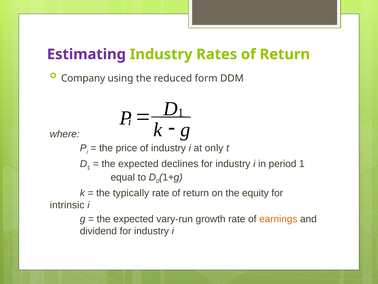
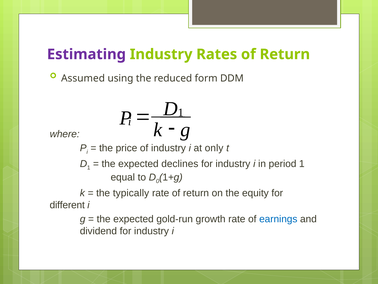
Company: Company -> Assumed
intrinsic: intrinsic -> different
vary-run: vary-run -> gold-run
earnings colour: orange -> blue
